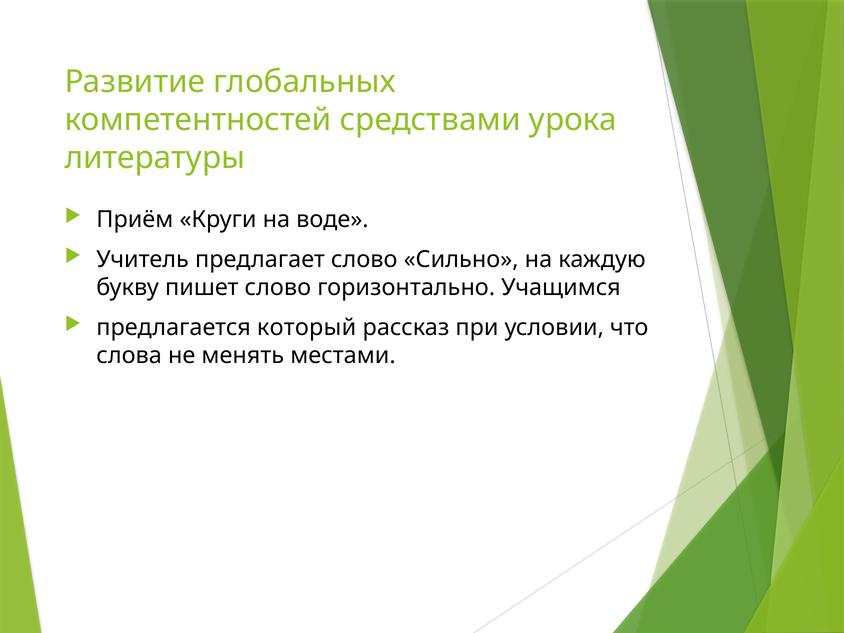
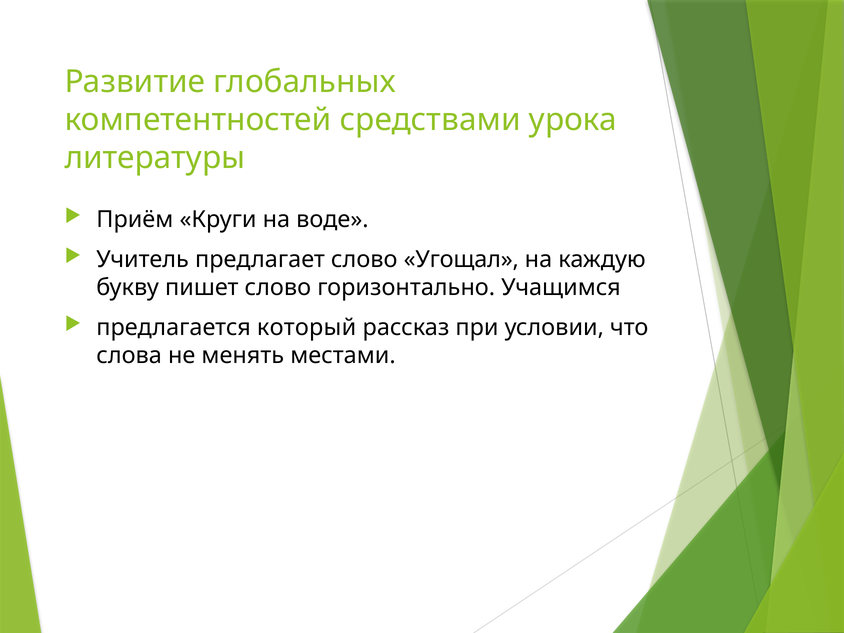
Сильно: Сильно -> Угощал
